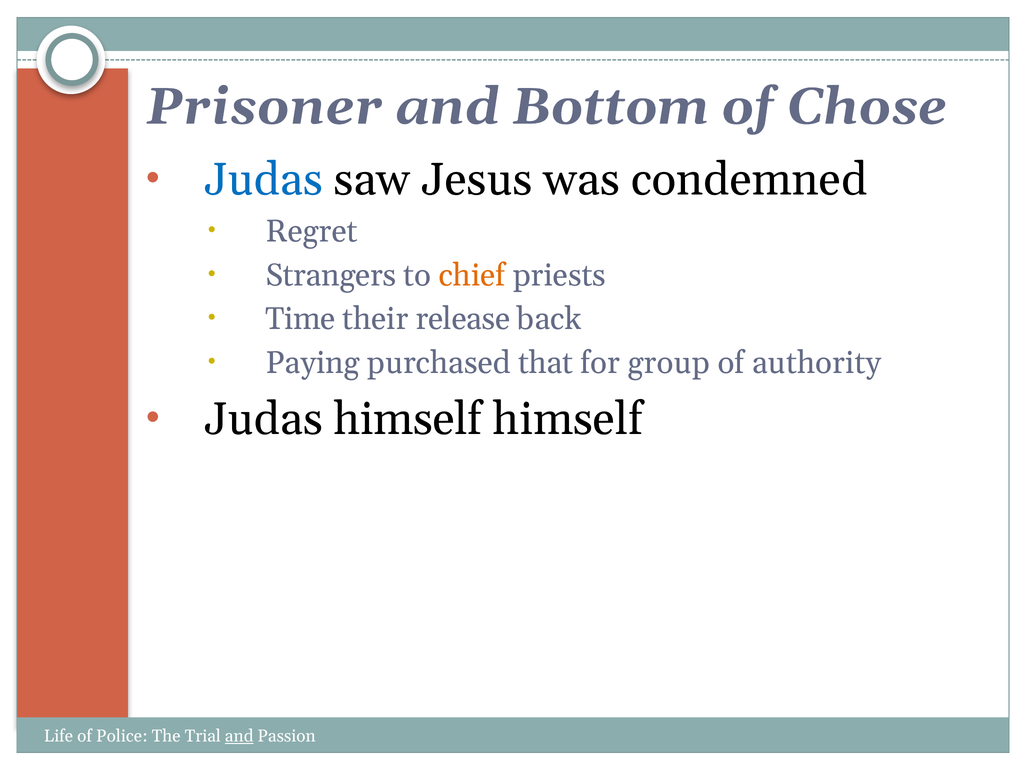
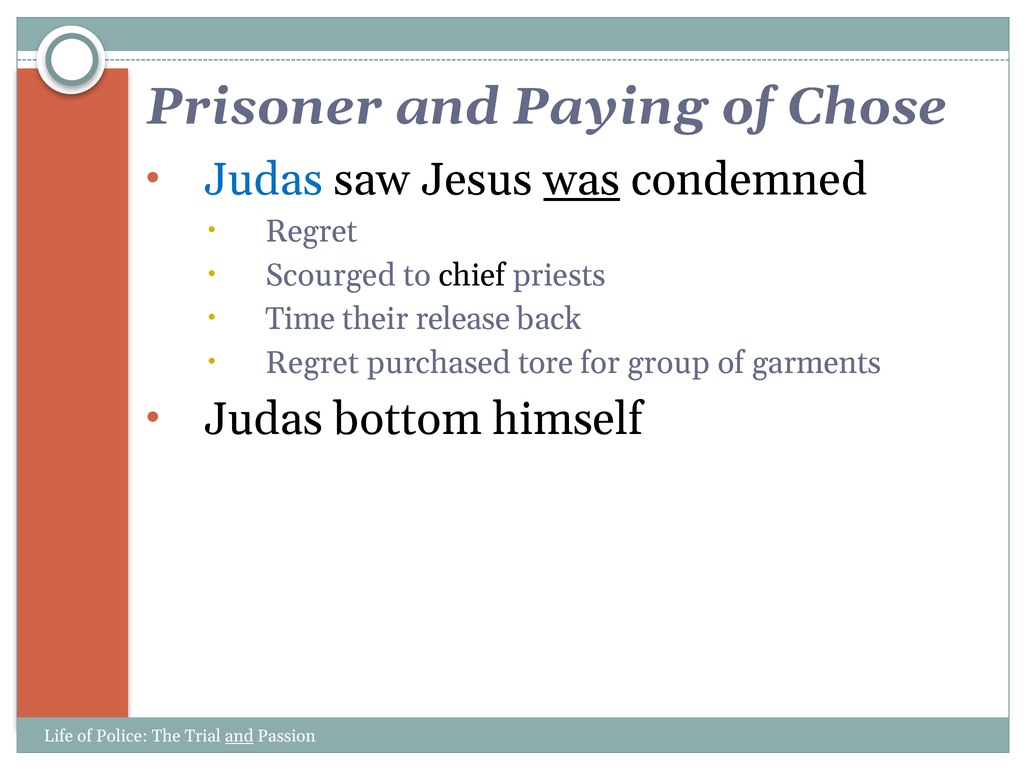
Bottom: Bottom -> Paying
was underline: none -> present
Strangers: Strangers -> Scourged
chief colour: orange -> black
Paying at (313, 363): Paying -> Regret
that: that -> tore
authority: authority -> garments
Judas himself: himself -> bottom
